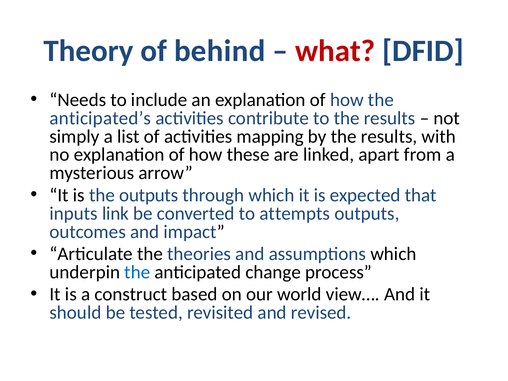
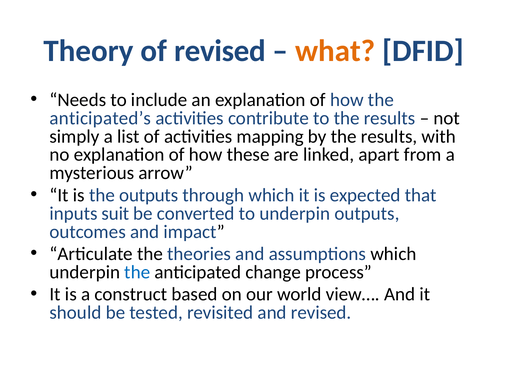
of behind: behind -> revised
what colour: red -> orange
link: link -> suit
to attempts: attempts -> underpin
